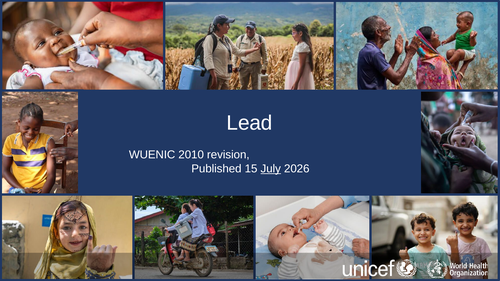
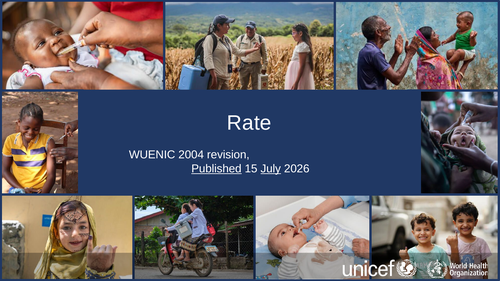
Lead: Lead -> Rate
2010: 2010 -> 2004
Published underline: none -> present
